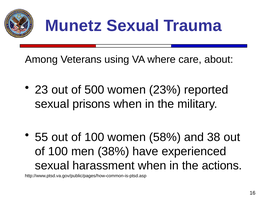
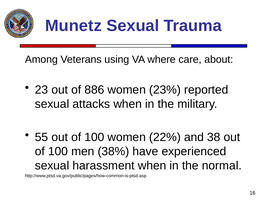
500: 500 -> 886
prisons: prisons -> attacks
58%: 58% -> 22%
actions: actions -> normal
